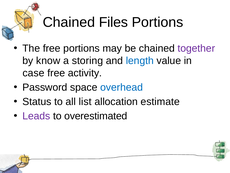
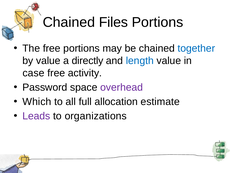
together colour: purple -> blue
by know: know -> value
storing: storing -> directly
overhead colour: blue -> purple
Status: Status -> Which
list: list -> full
overestimated: overestimated -> organizations
